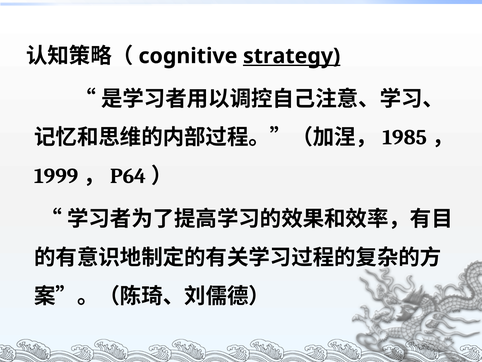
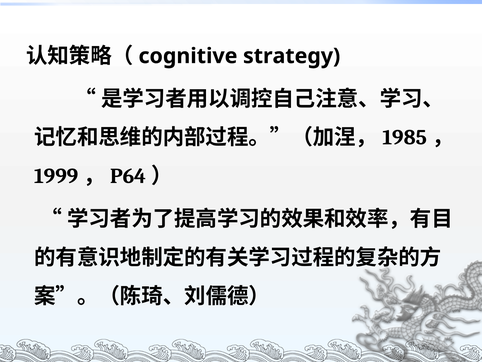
strategy underline: present -> none
